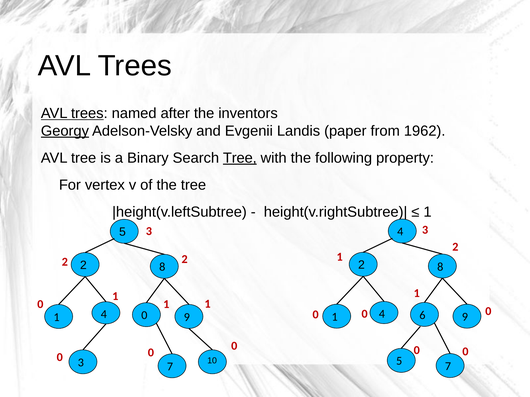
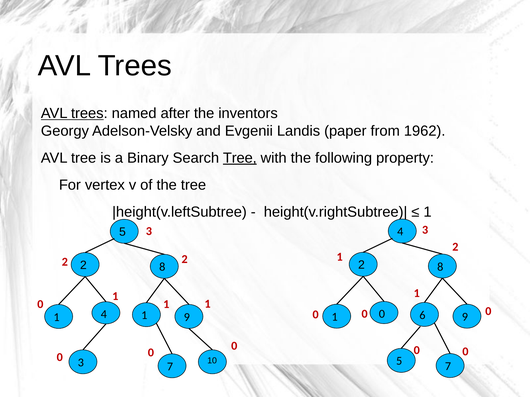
Georgy underline: present -> none
4 at (382, 314): 4 -> 0
4 0: 0 -> 1
